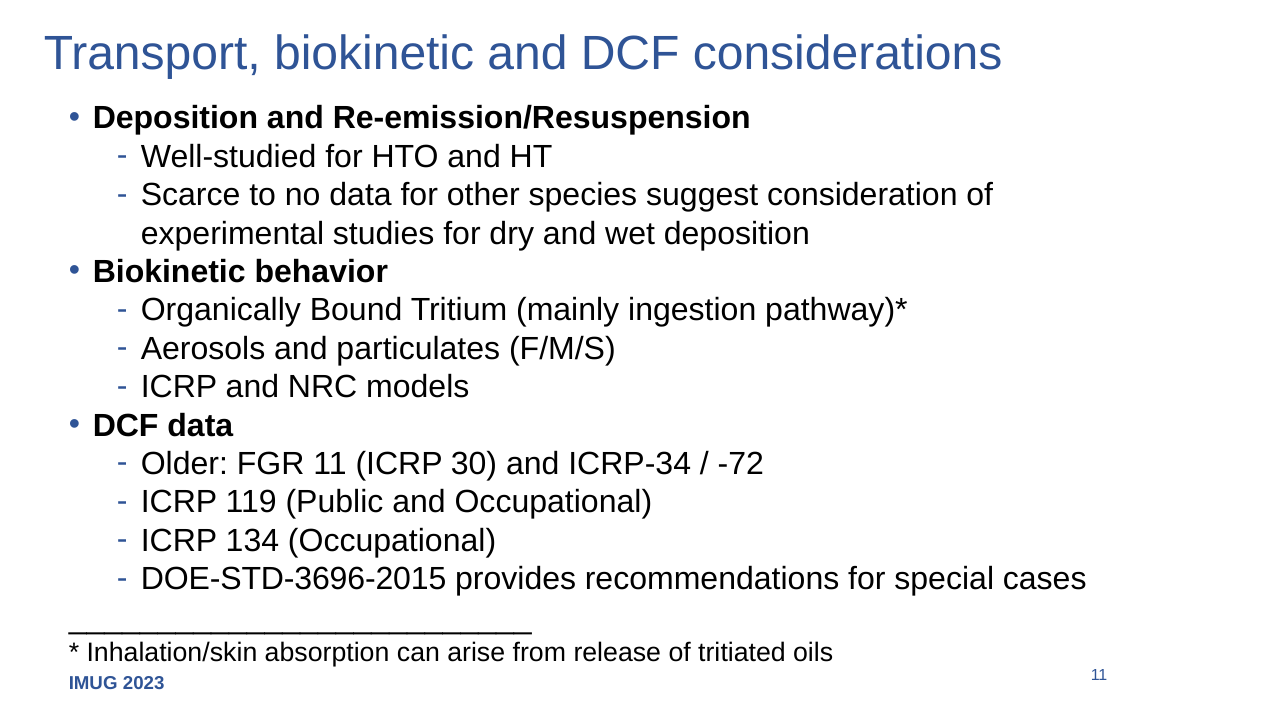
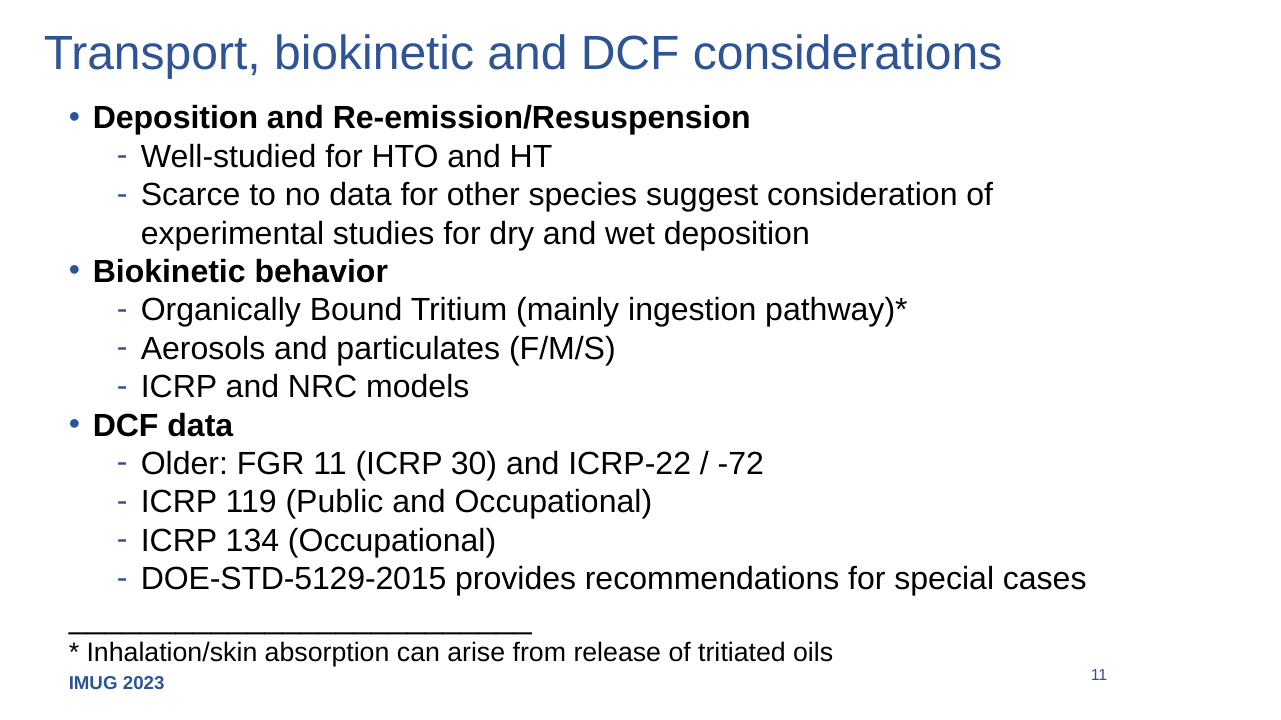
ICRP-34: ICRP-34 -> ICRP-22
DOE‐STD‐3696‐2015: DOE‐STD‐3696‐2015 -> DOE‐STD‐5129‐2015
